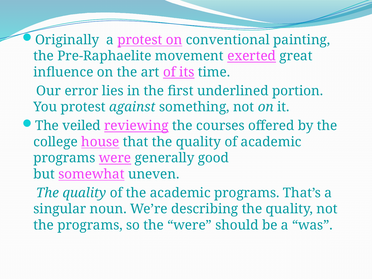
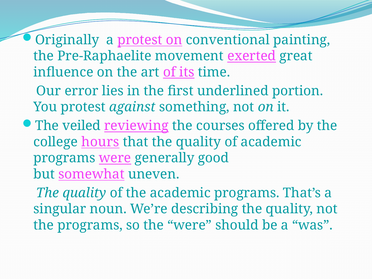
house: house -> hours
